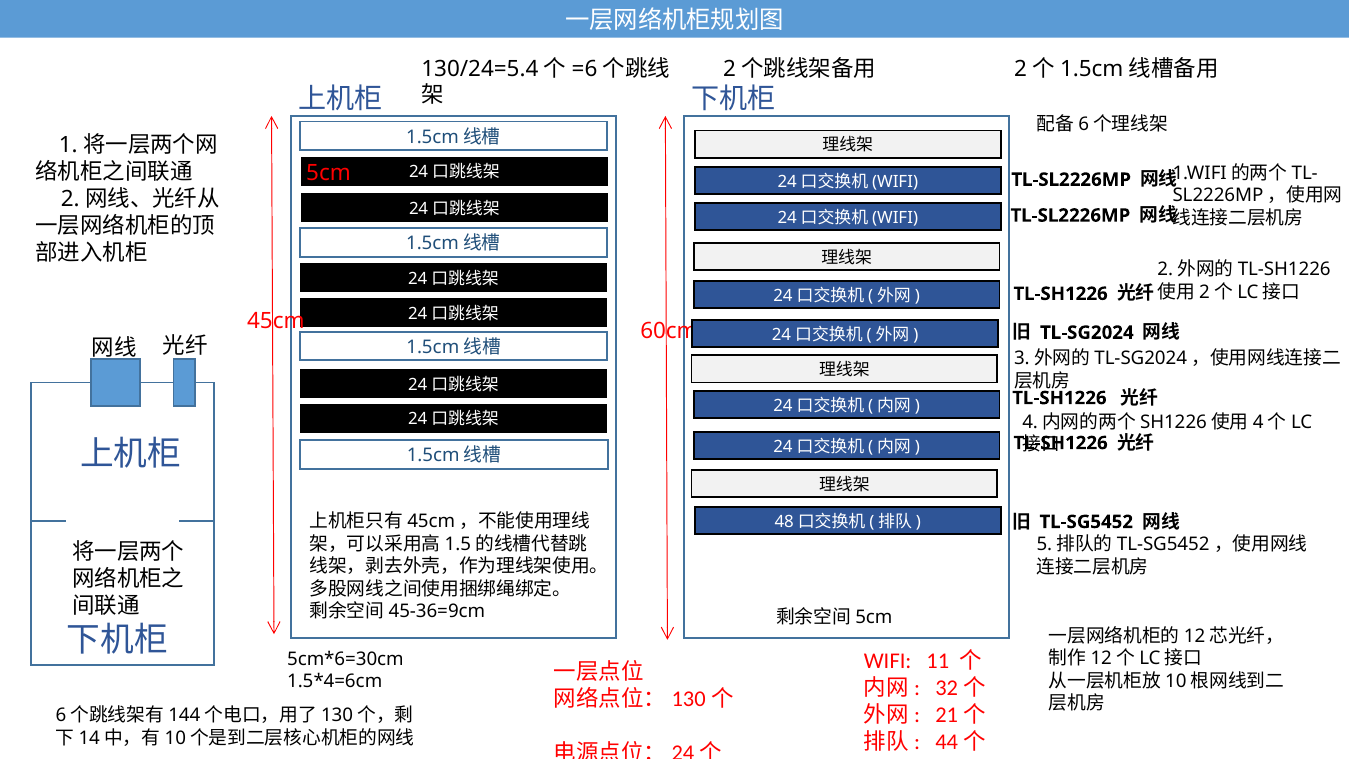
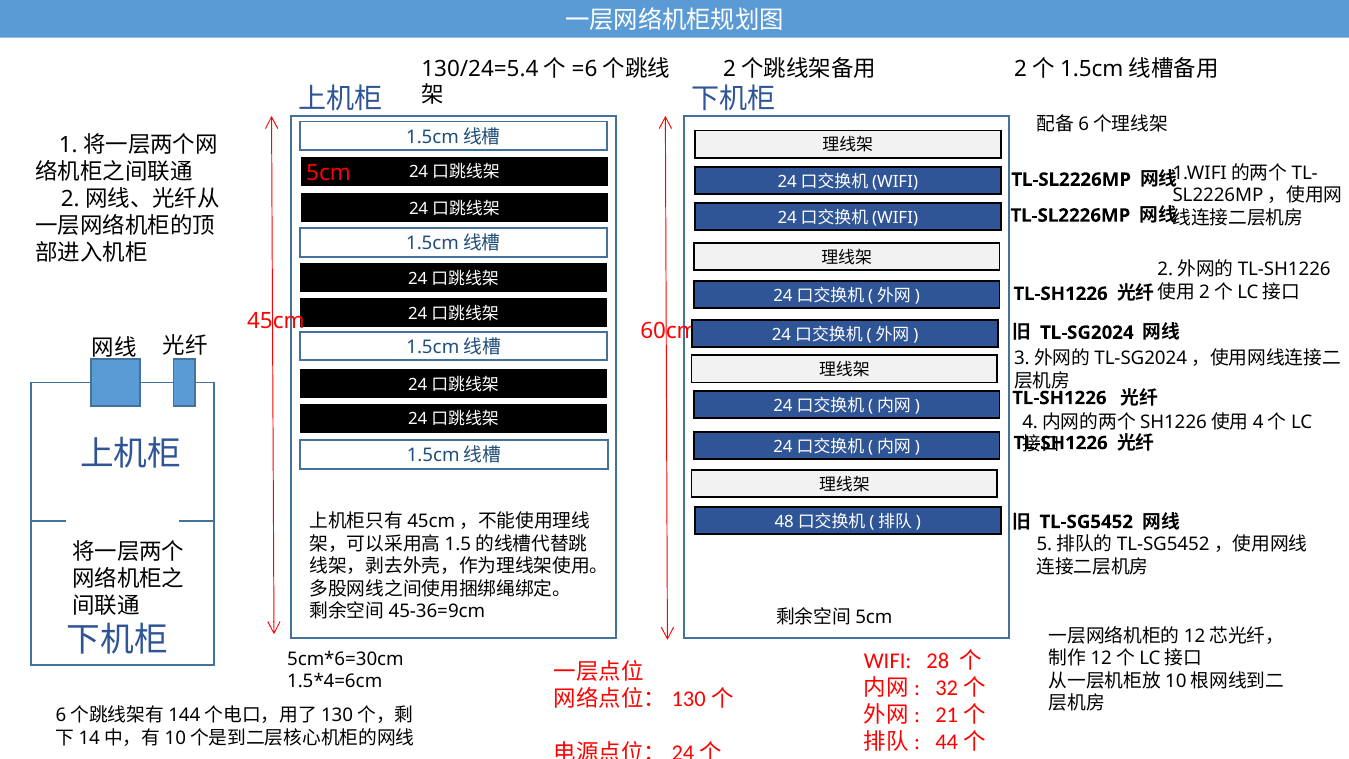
11: 11 -> 28
